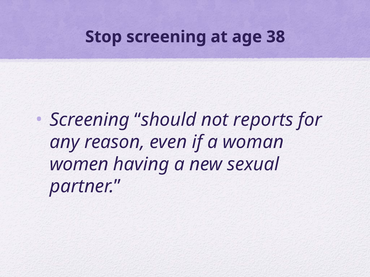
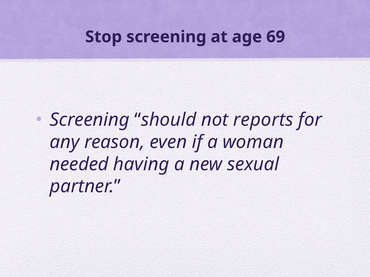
38: 38 -> 69
women: women -> needed
